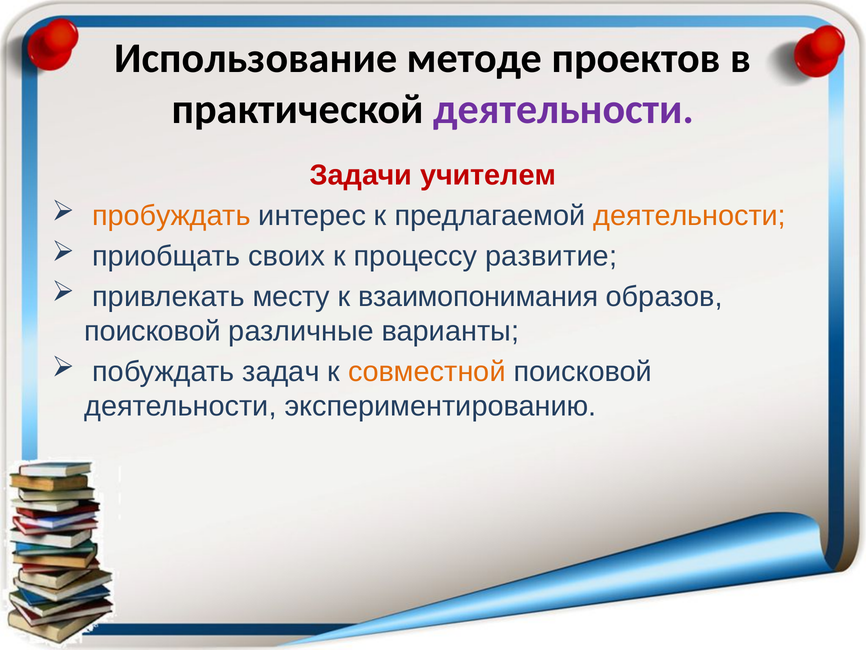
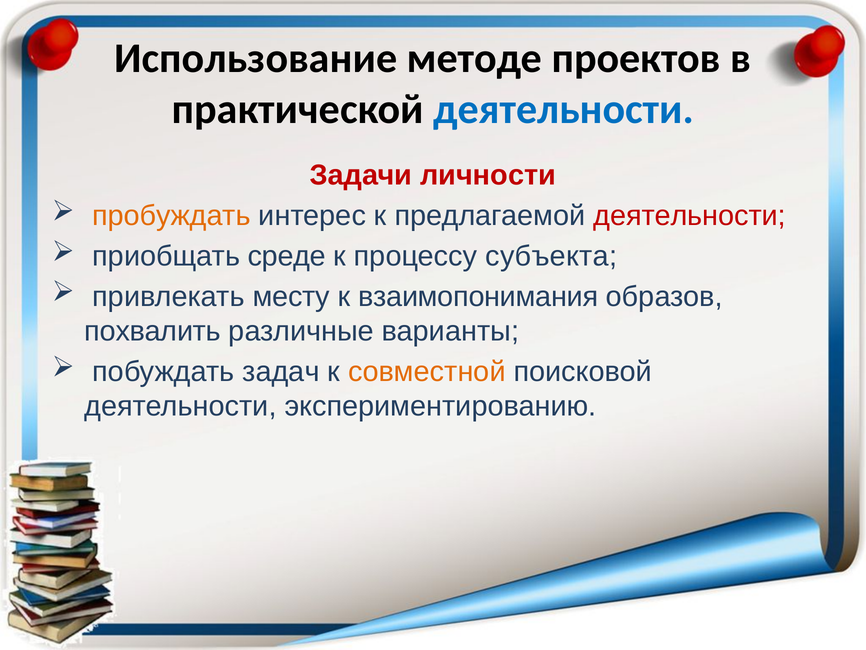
деятельности at (564, 109) colour: purple -> blue
учителем: учителем -> личности
деятельности at (690, 216) colour: orange -> red
своих: своих -> среде
развитие: развитие -> субъекта
поисковой at (153, 331): поисковой -> похвалить
